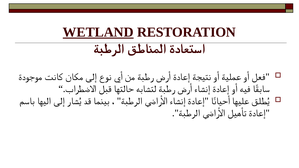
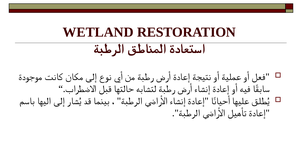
WETLAND underline: present -> none
